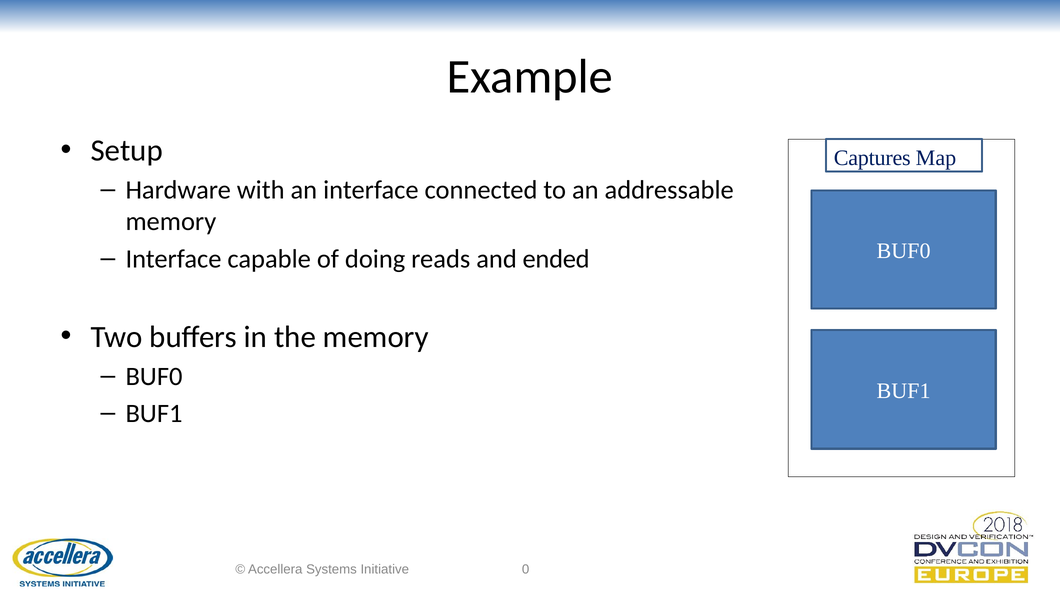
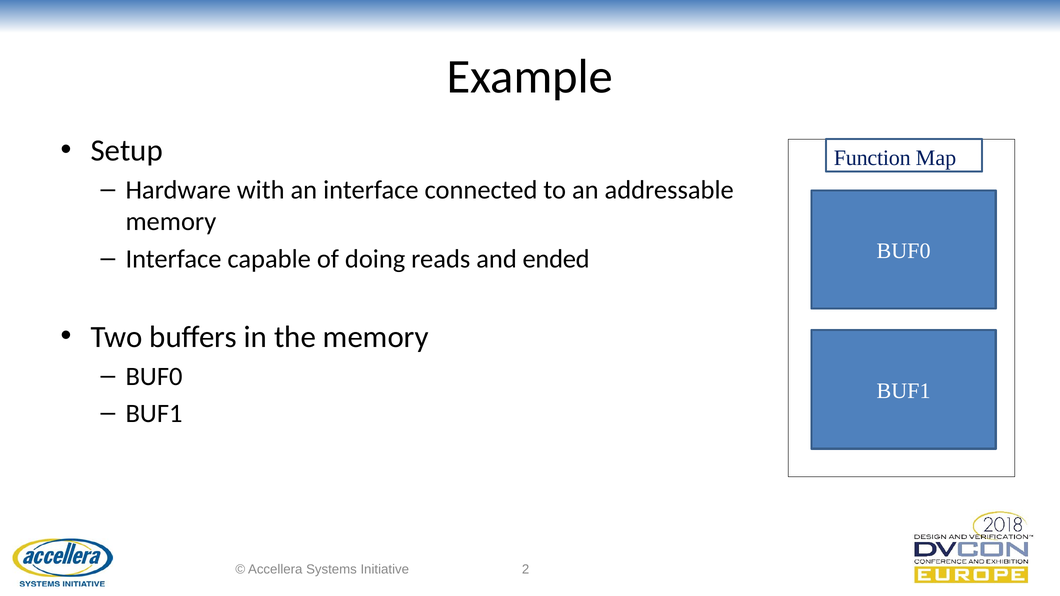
Captures: Captures -> Function
0: 0 -> 2
